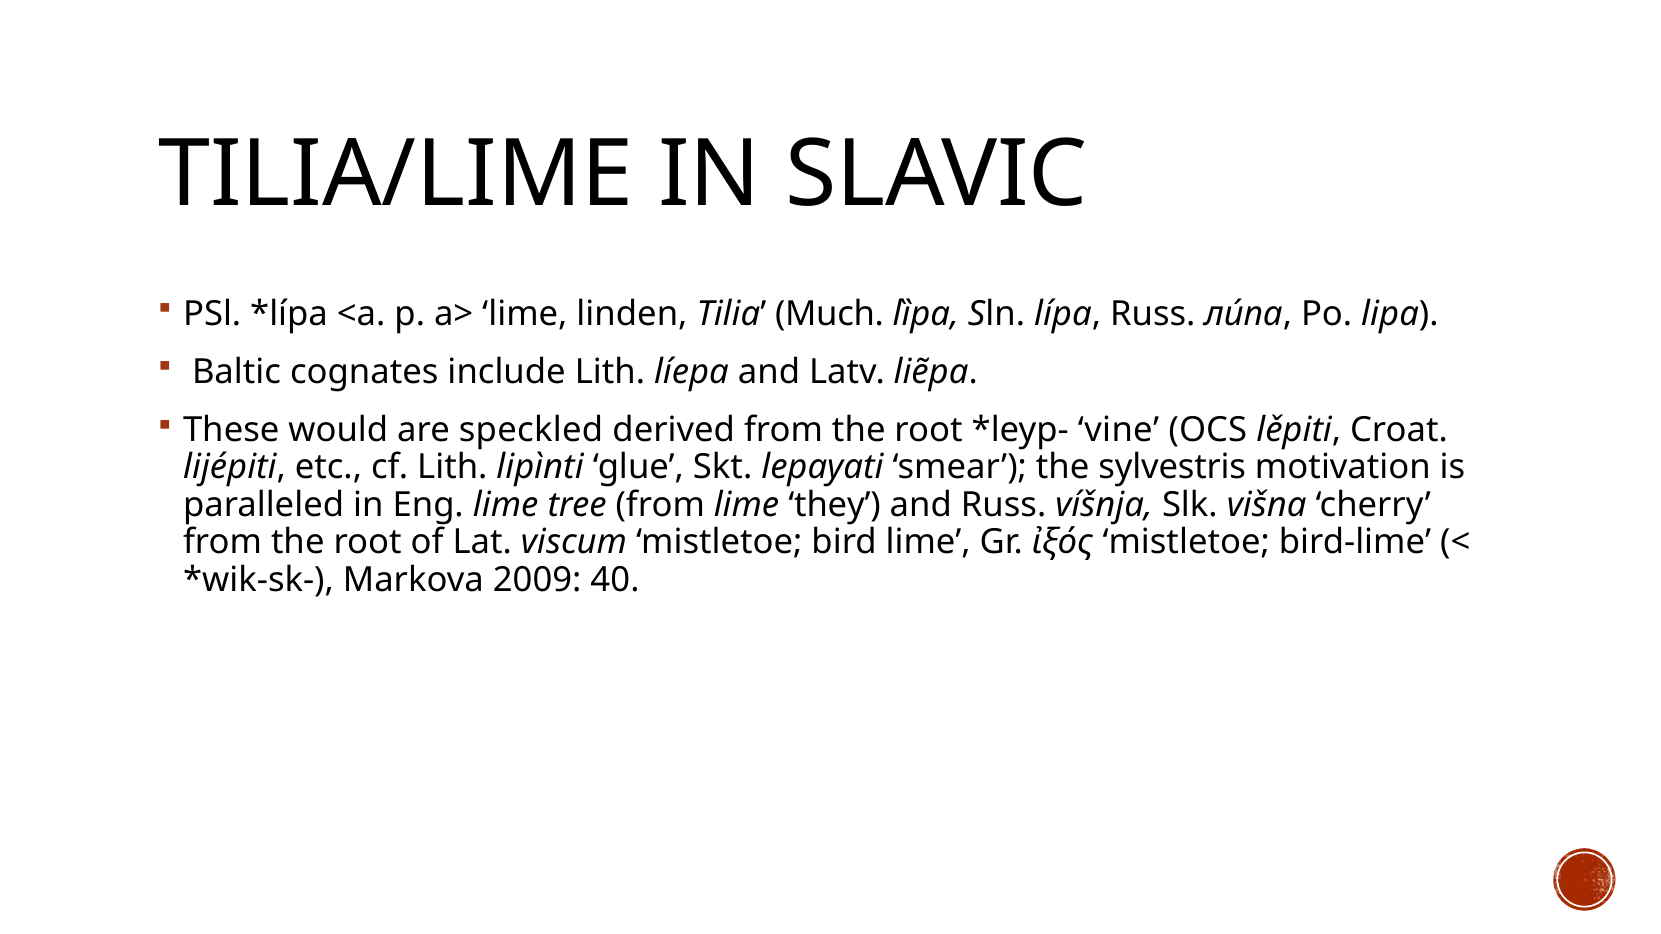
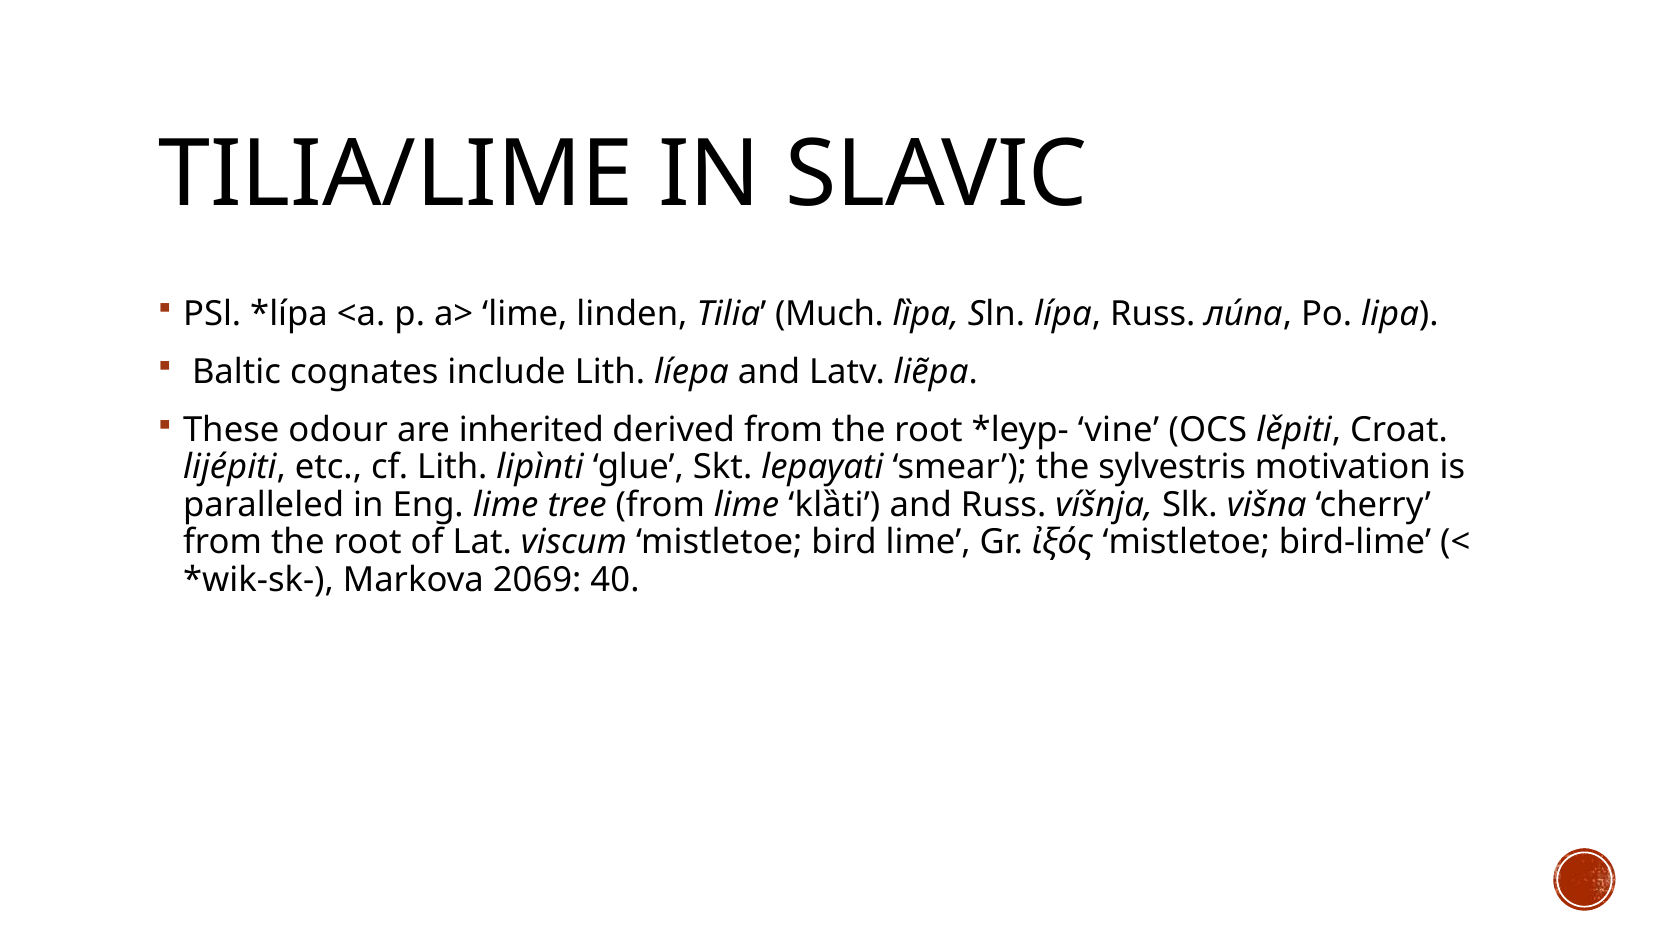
would: would -> odour
speckled: speckled -> inherited
they: they -> klȁti
2009: 2009 -> 2069
